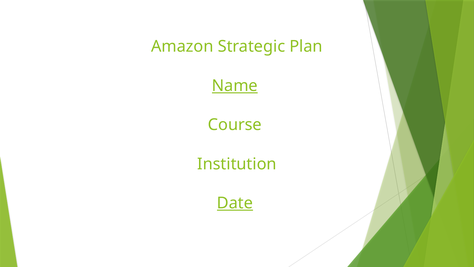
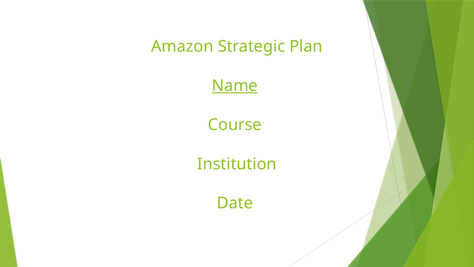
Date underline: present -> none
